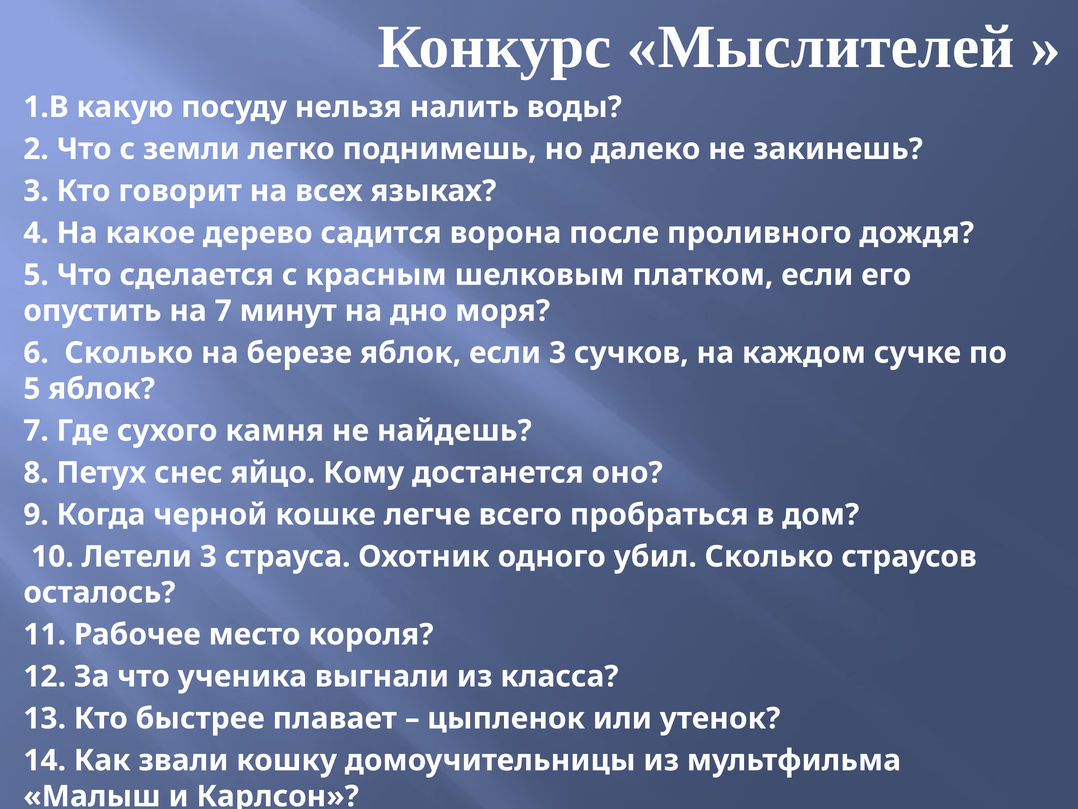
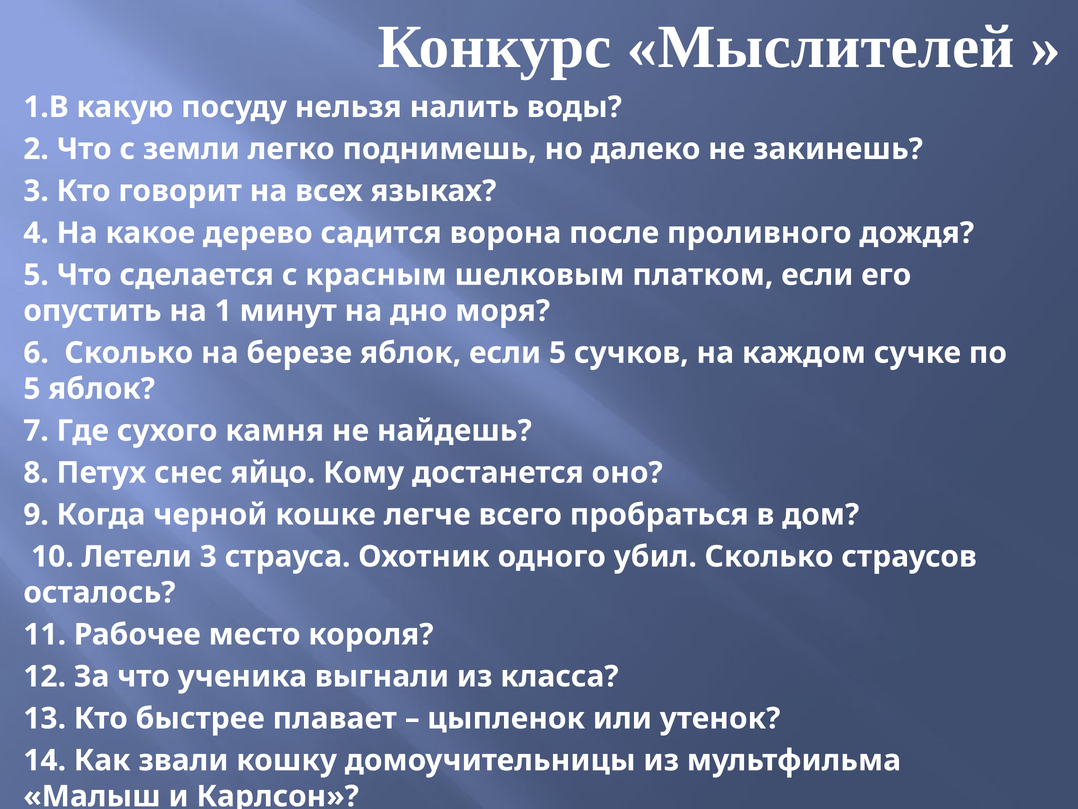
на 7: 7 -> 1
если 3: 3 -> 5
